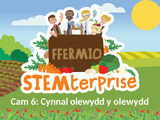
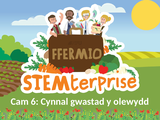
Cynnal olewydd: olewydd -> gwastad
